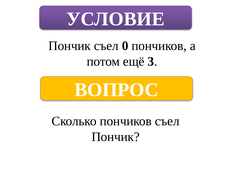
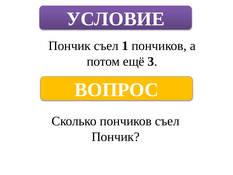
0: 0 -> 1
